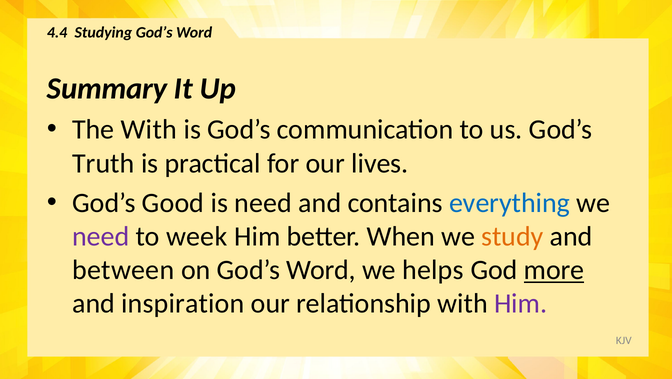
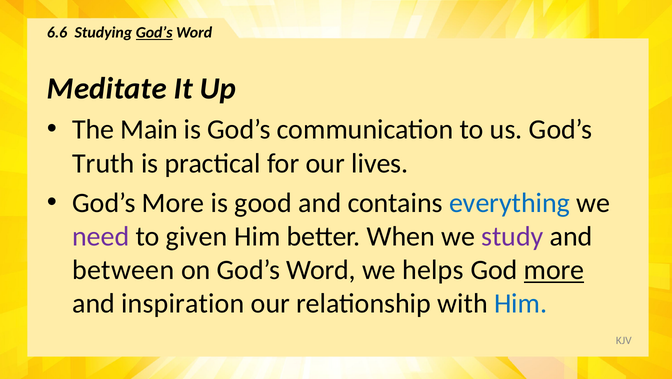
4.4: 4.4 -> 6.6
God’s at (154, 33) underline: none -> present
Summary: Summary -> Meditate
The With: With -> Main
God’s Good: Good -> More
is need: need -> good
week: week -> given
study colour: orange -> purple
Him at (521, 304) colour: purple -> blue
